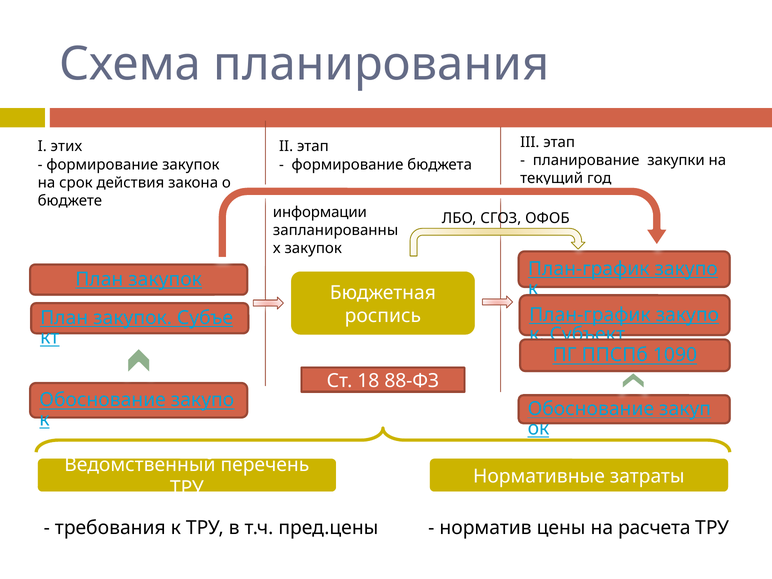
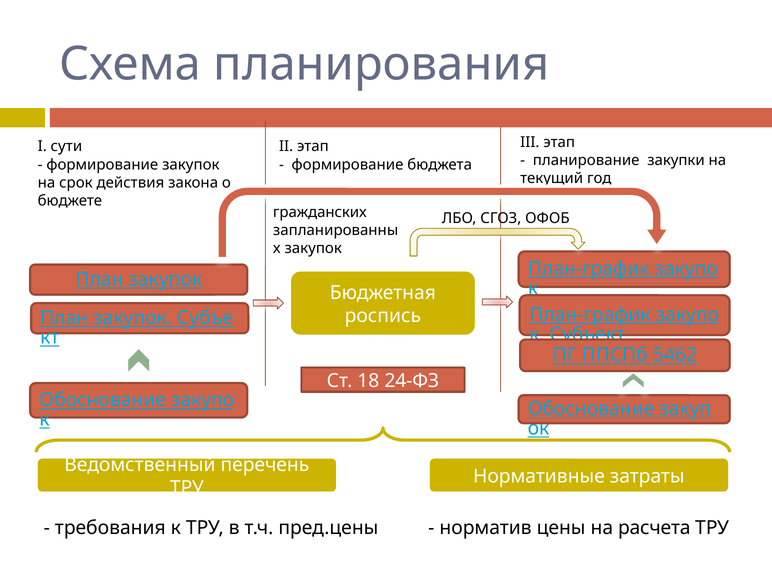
этих: этих -> сути
информации: информации -> гражданских
1090: 1090 -> 5462
88-ФЗ: 88-ФЗ -> 24-ФЗ
